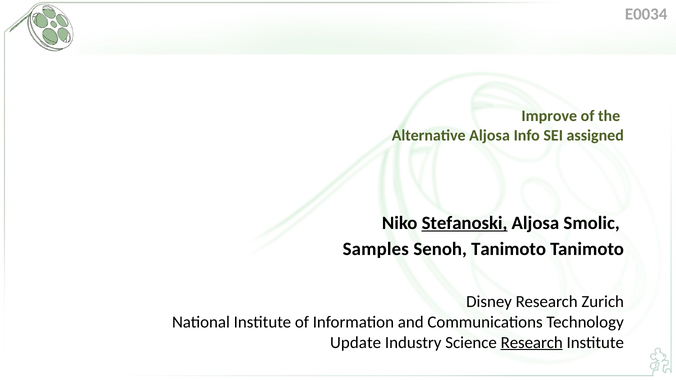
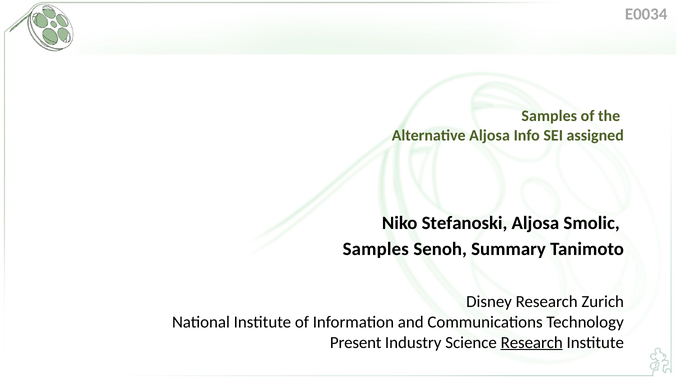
Improve at (549, 116): Improve -> Samples
Stefanoski underline: present -> none
Senoh Tanimoto: Tanimoto -> Summary
Update: Update -> Present
